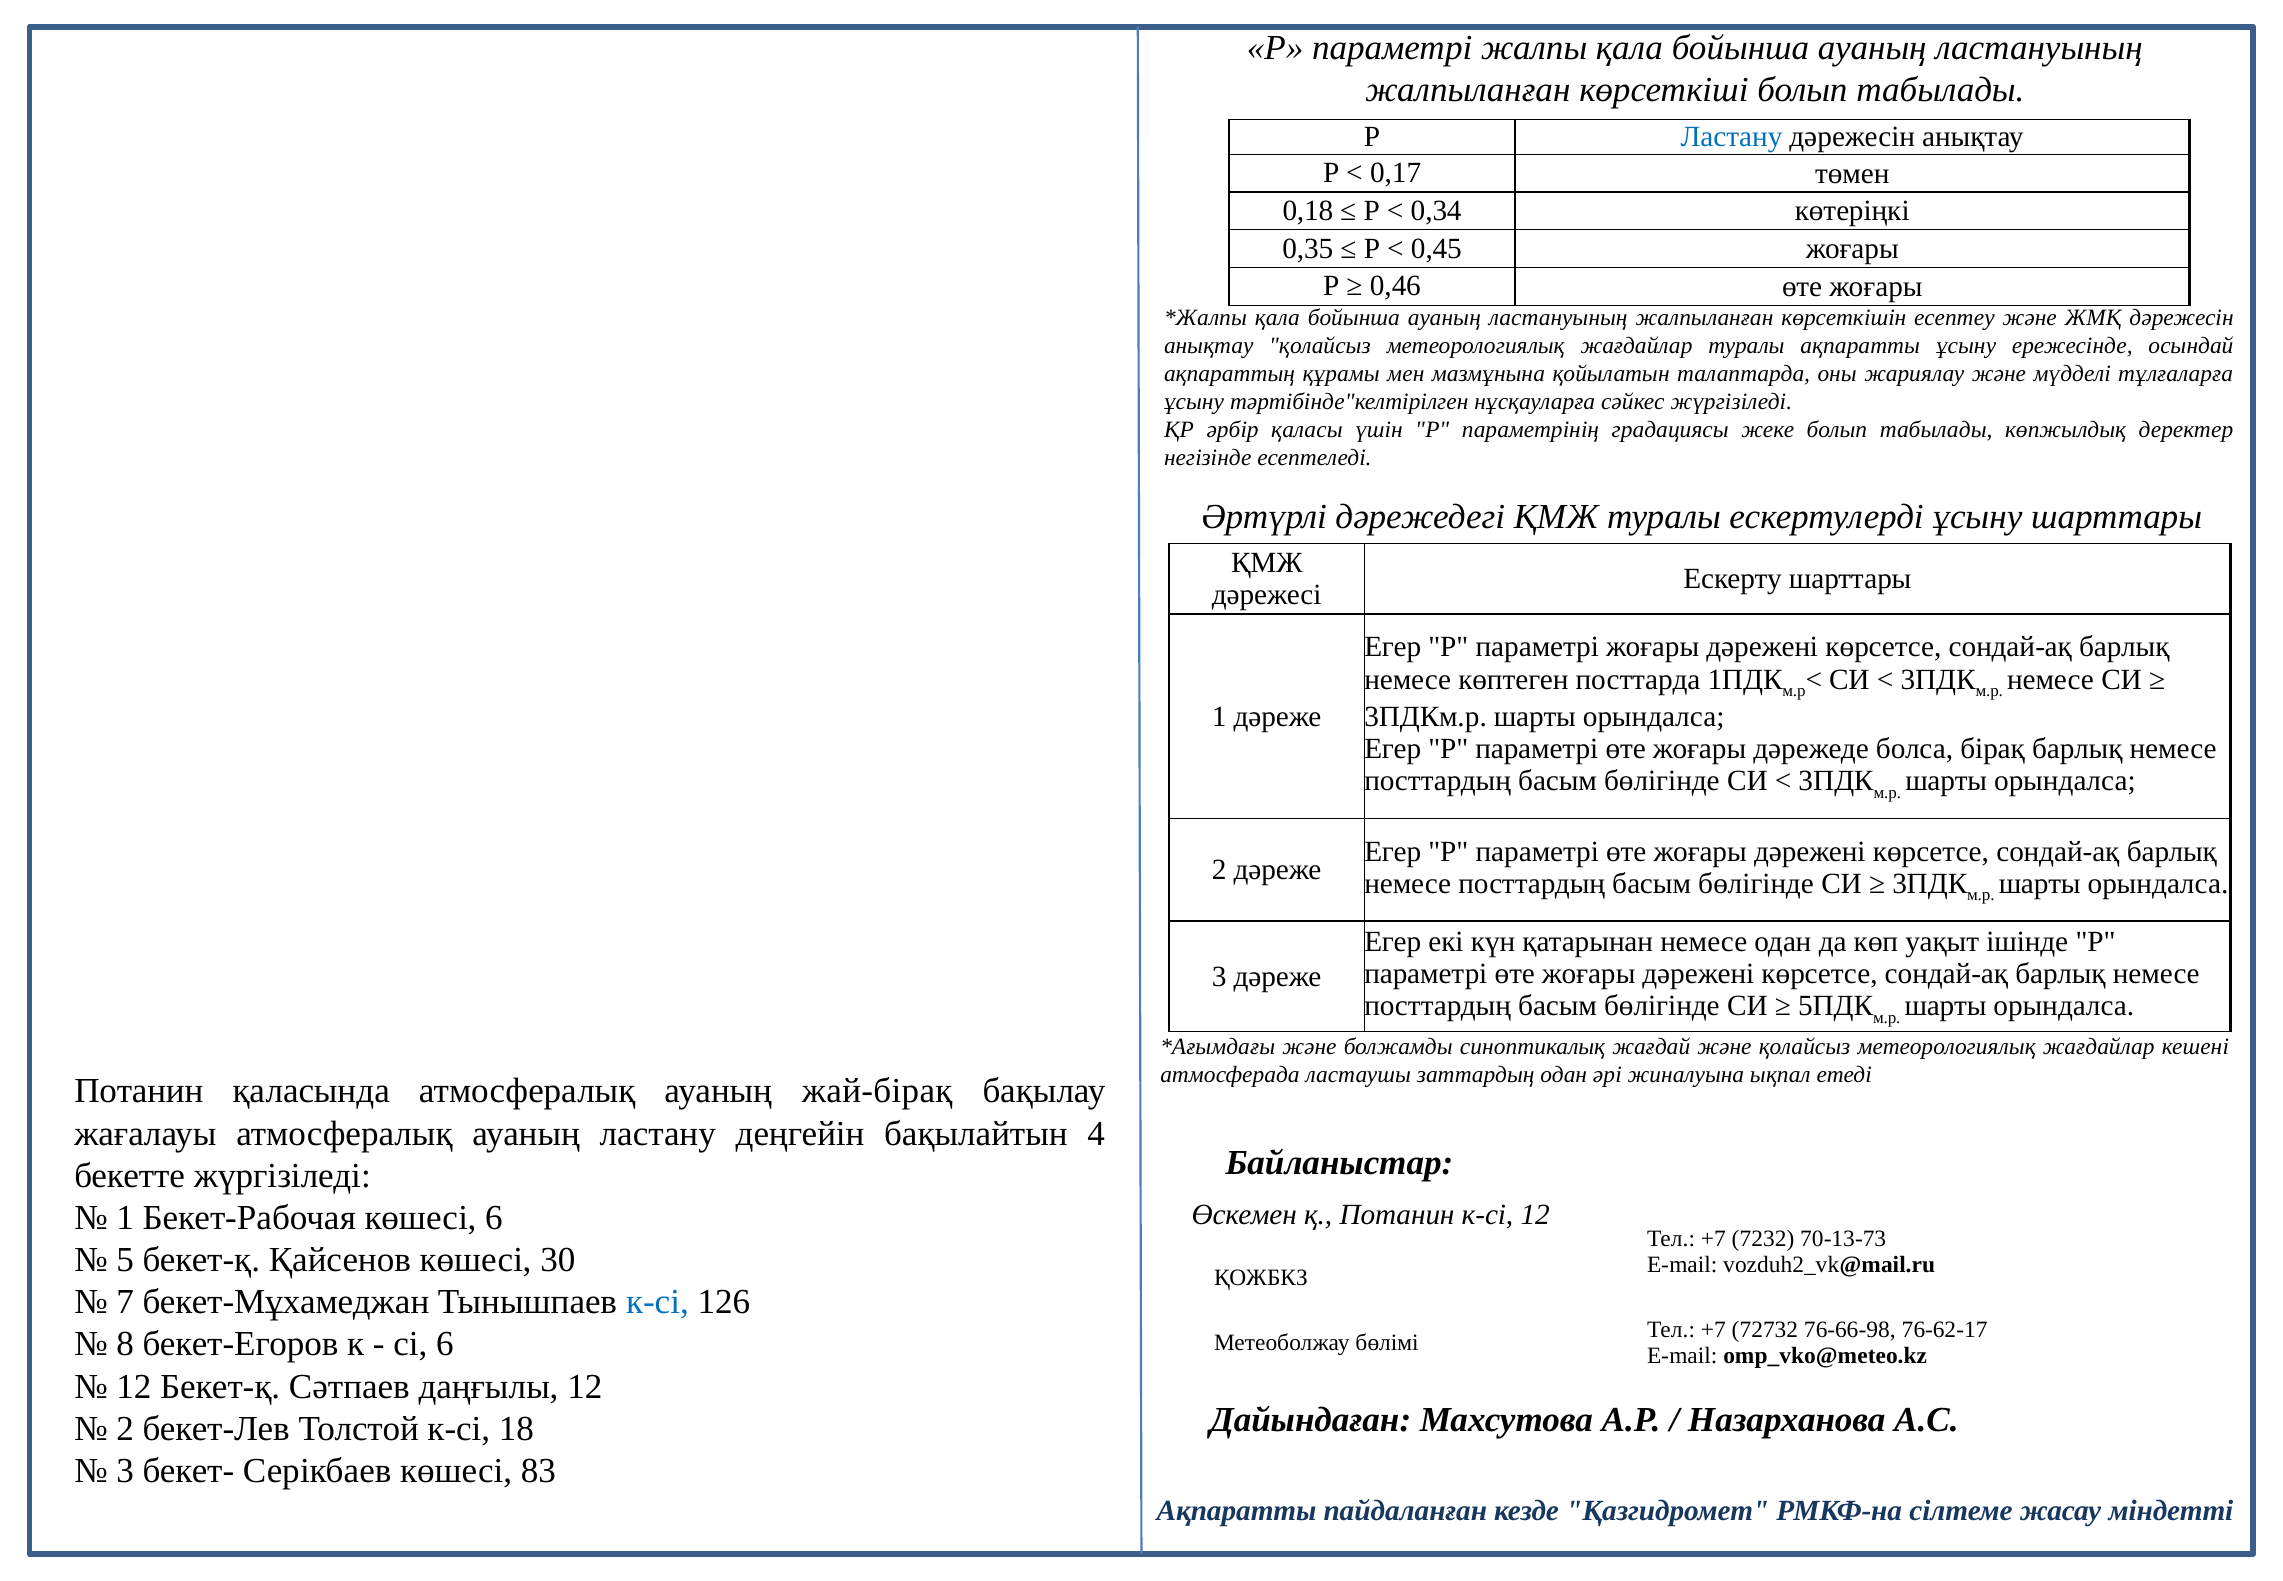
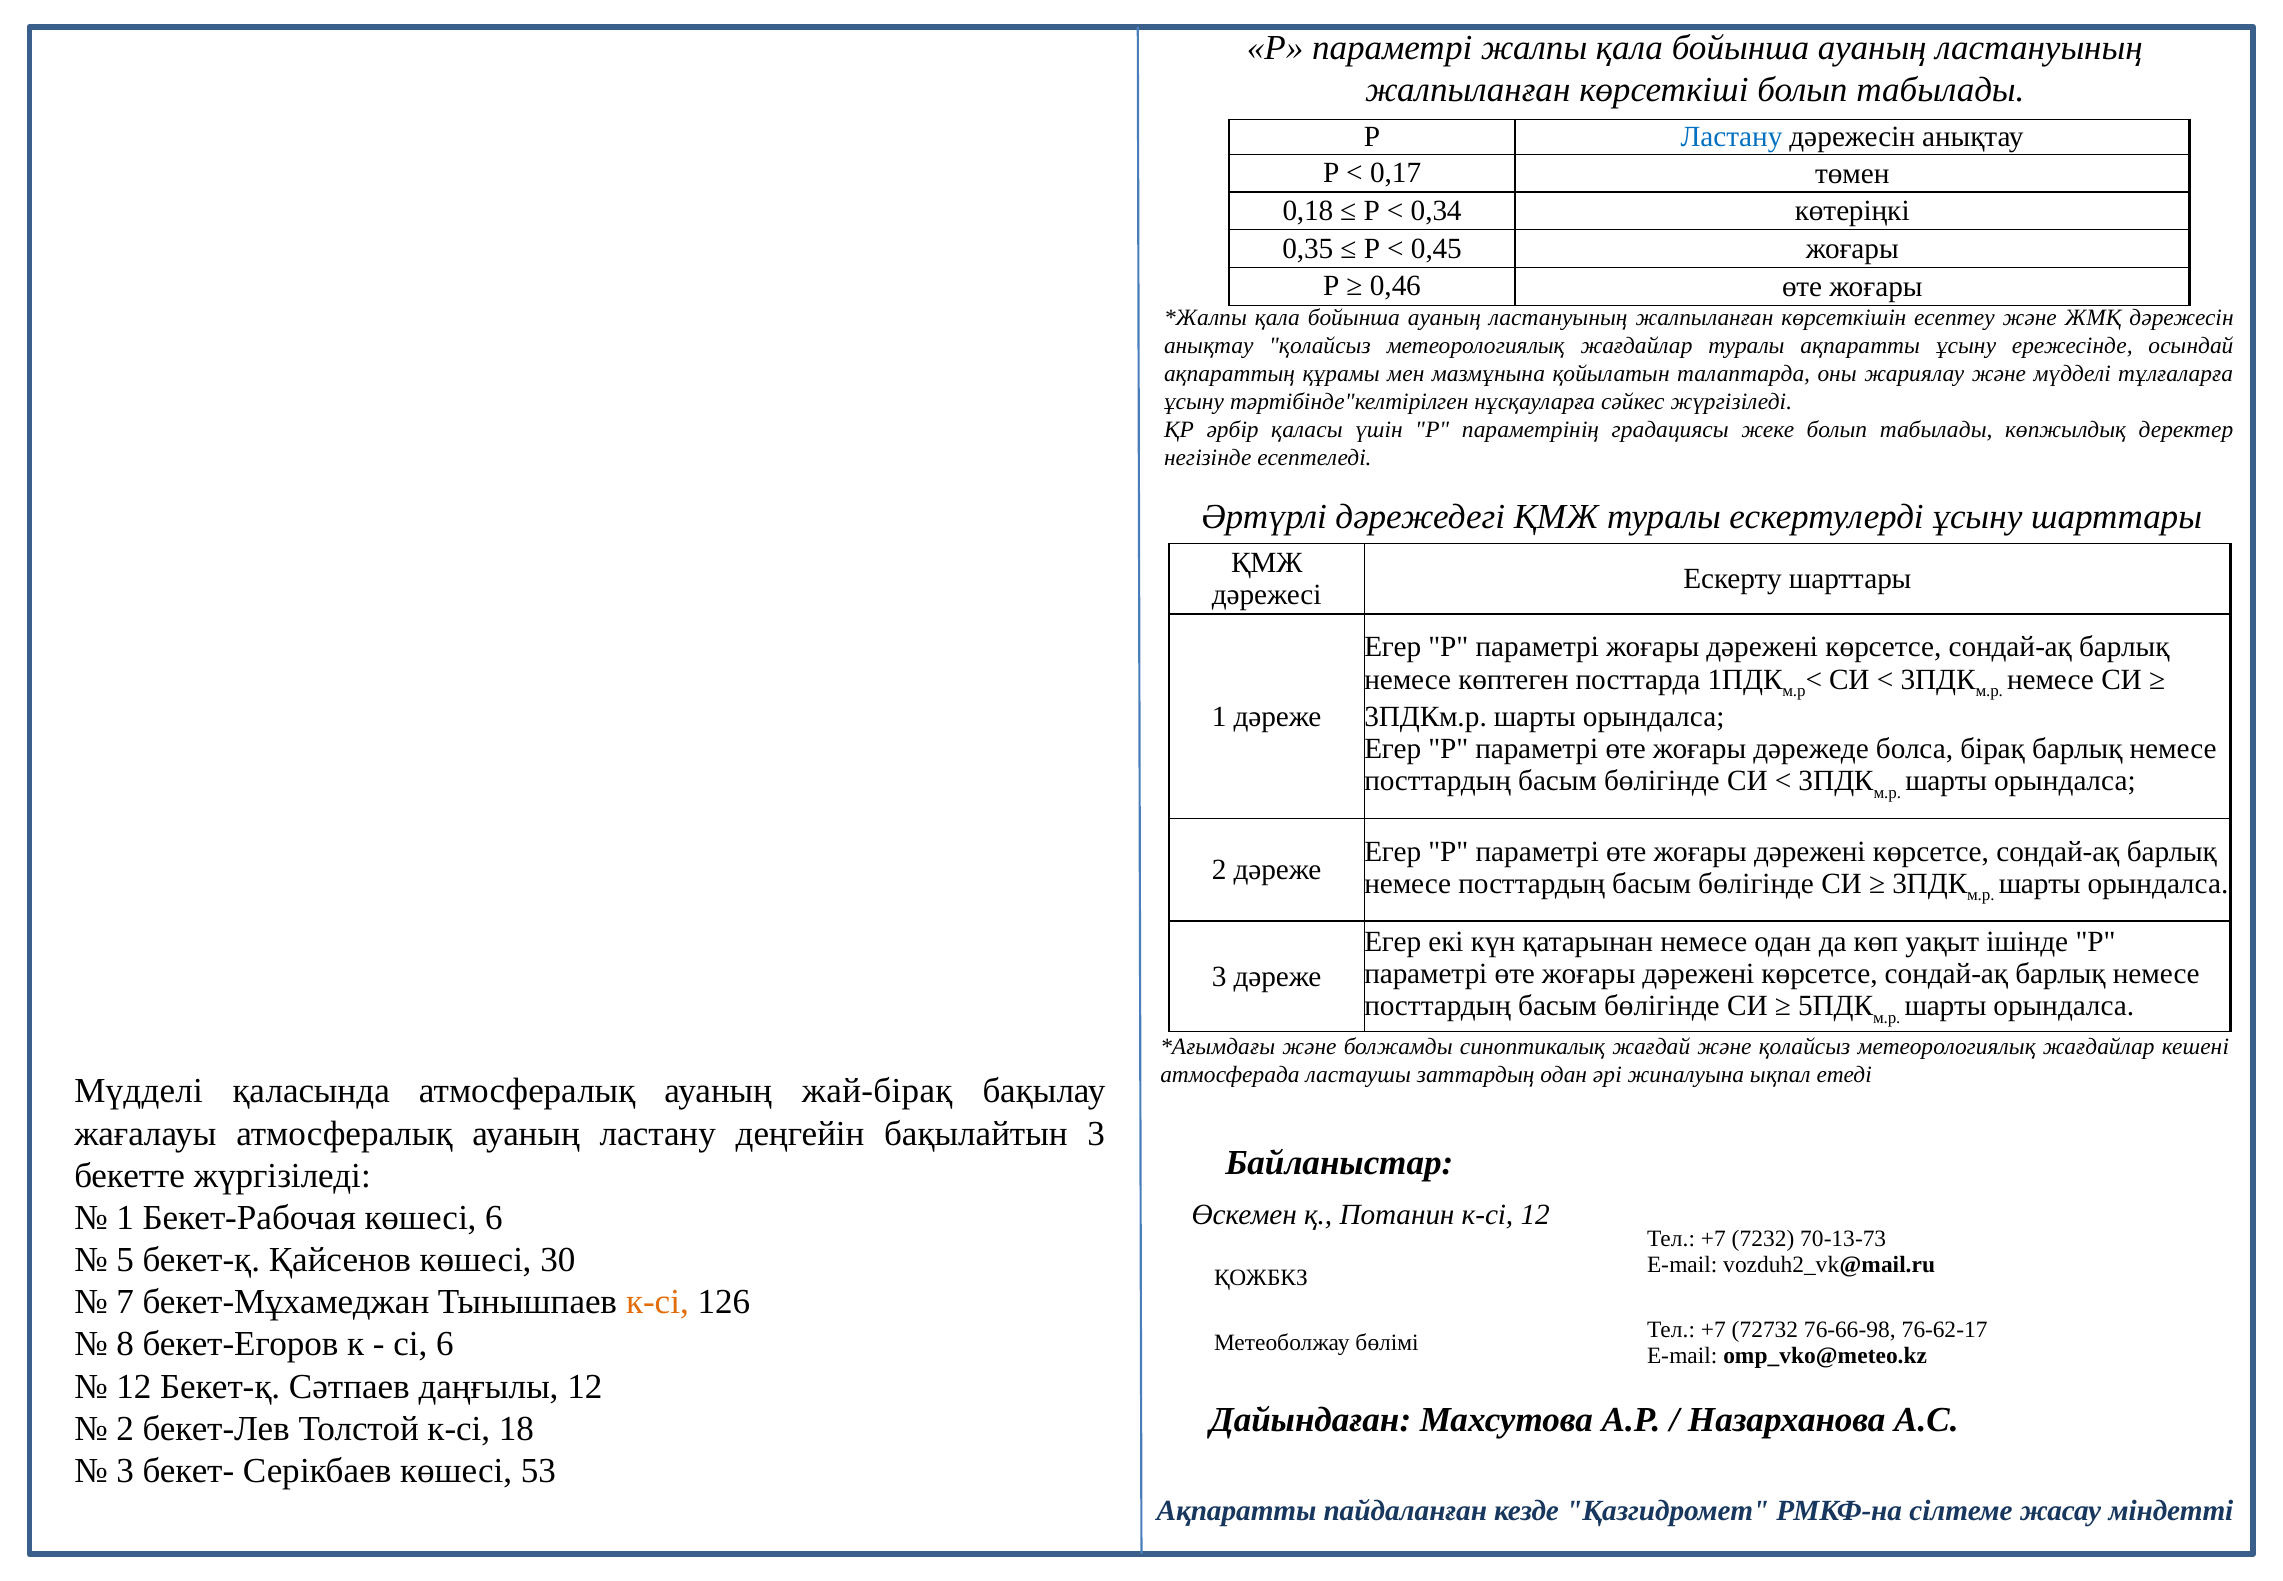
Потанин at (139, 1091): Потанин -> Мүдделі
бақылайтын 4: 4 -> 3
к-сі at (657, 1302) colour: blue -> orange
83: 83 -> 53
